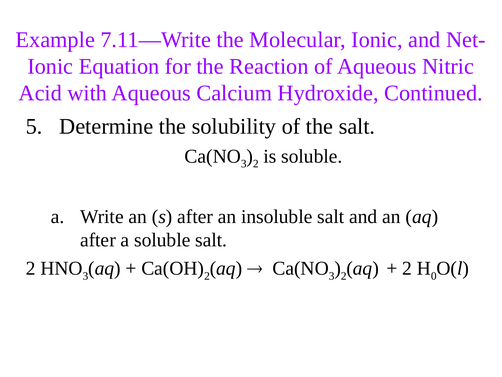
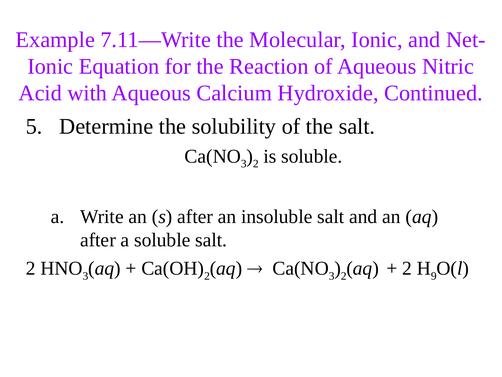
0: 0 -> 9
